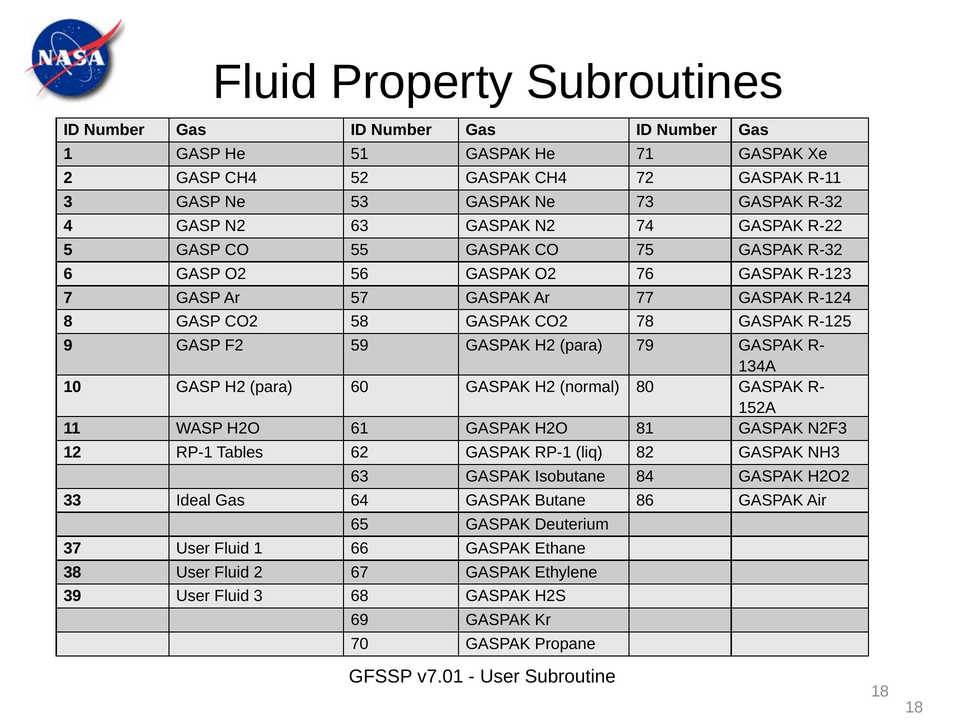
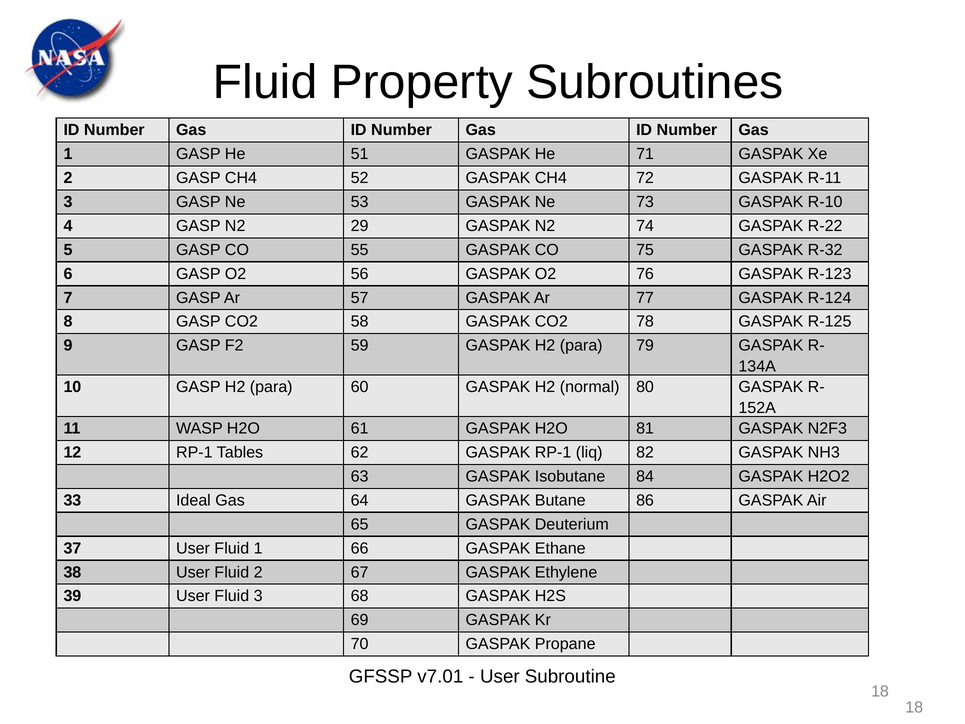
73 GASPAK R-32: R-32 -> R-10
N2 63: 63 -> 29
